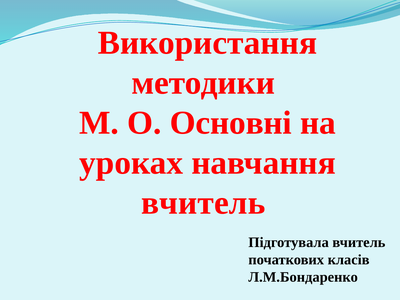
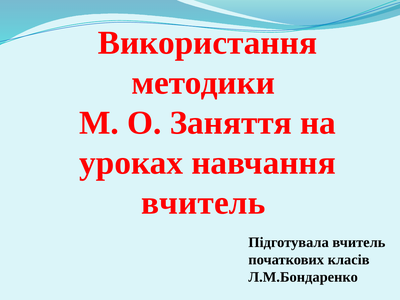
Основні: Основні -> Заняття
